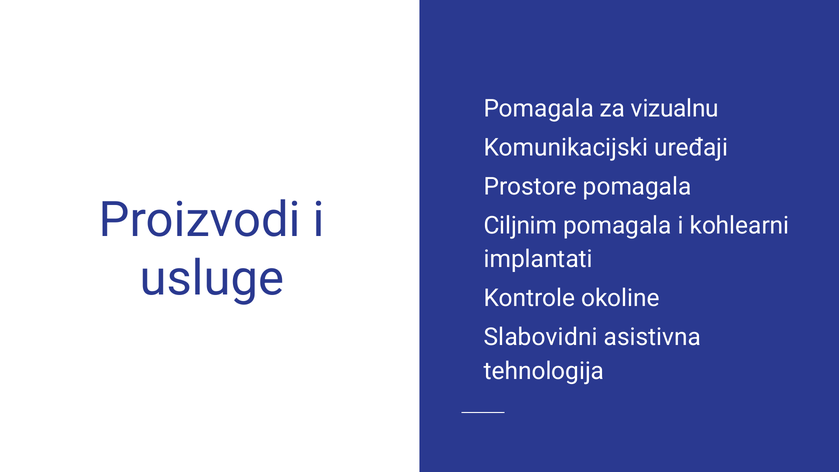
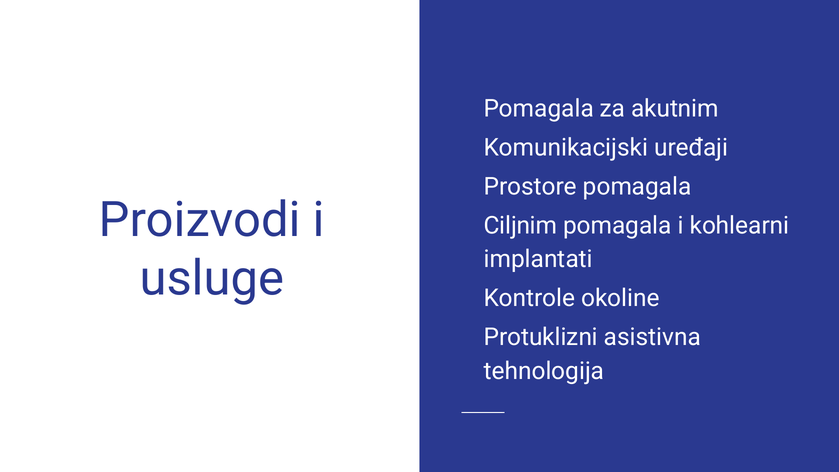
vizualnu: vizualnu -> akutnim
Slabovidni: Slabovidni -> Protuklizni
